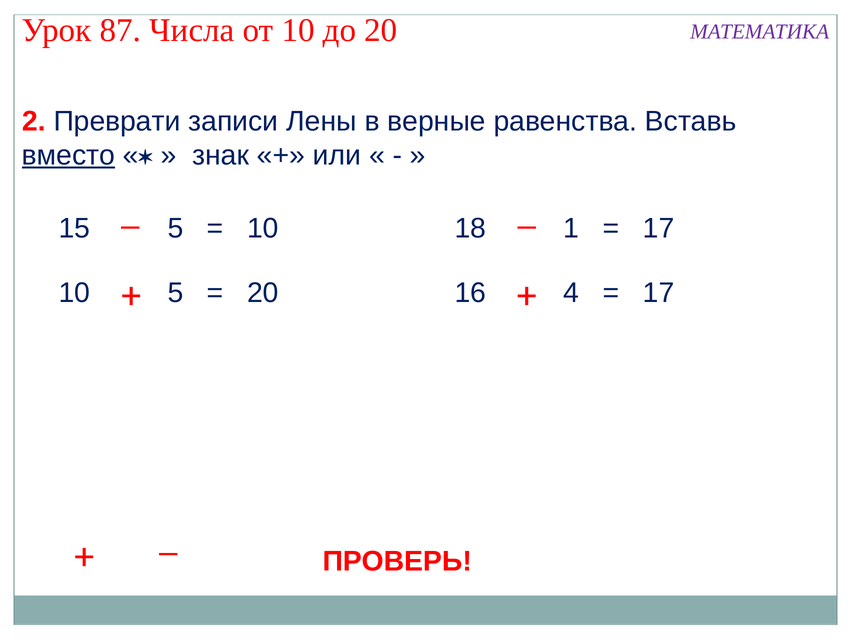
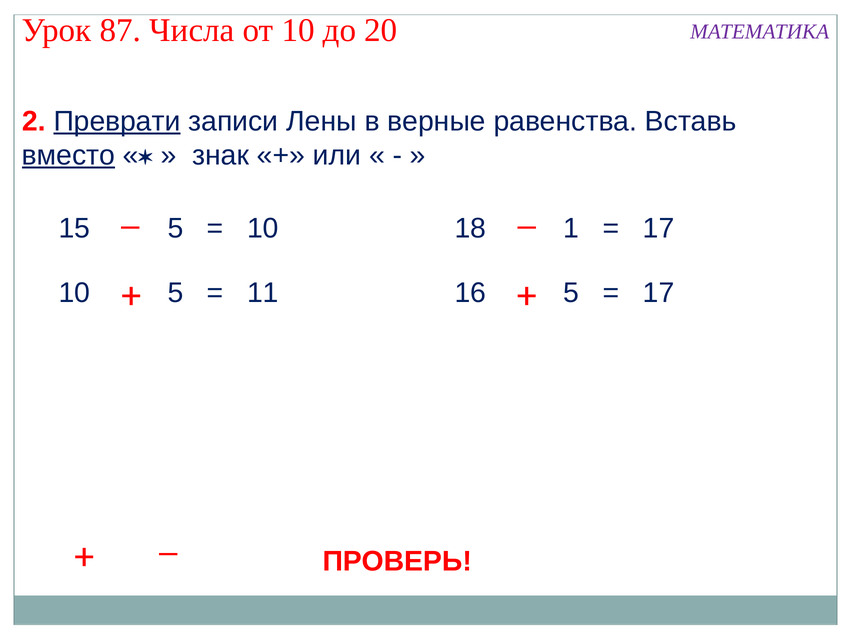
Преврати underline: none -> present
20 at (263, 293): 20 -> 11
4 at (571, 293): 4 -> 5
